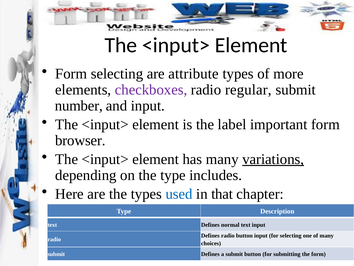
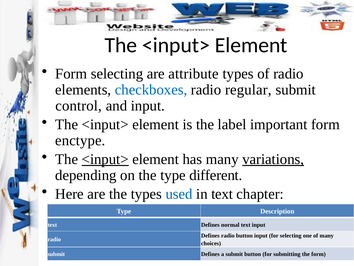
of more: more -> radio
checkboxes colour: purple -> blue
number: number -> control
browser: browser -> enctype
<input> at (105, 159) underline: none -> present
includes: includes -> different
in that: that -> text
